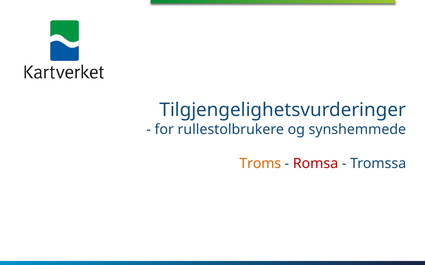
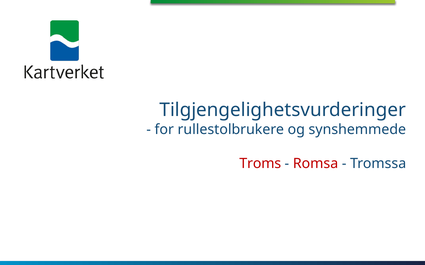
Troms colour: orange -> red
